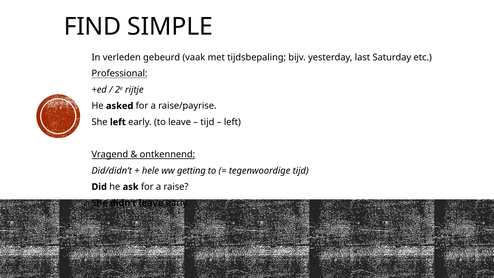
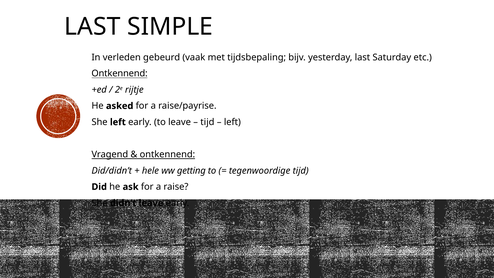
FIND at (93, 27): FIND -> LAST
Professional at (119, 74): Professional -> Ontkennend
